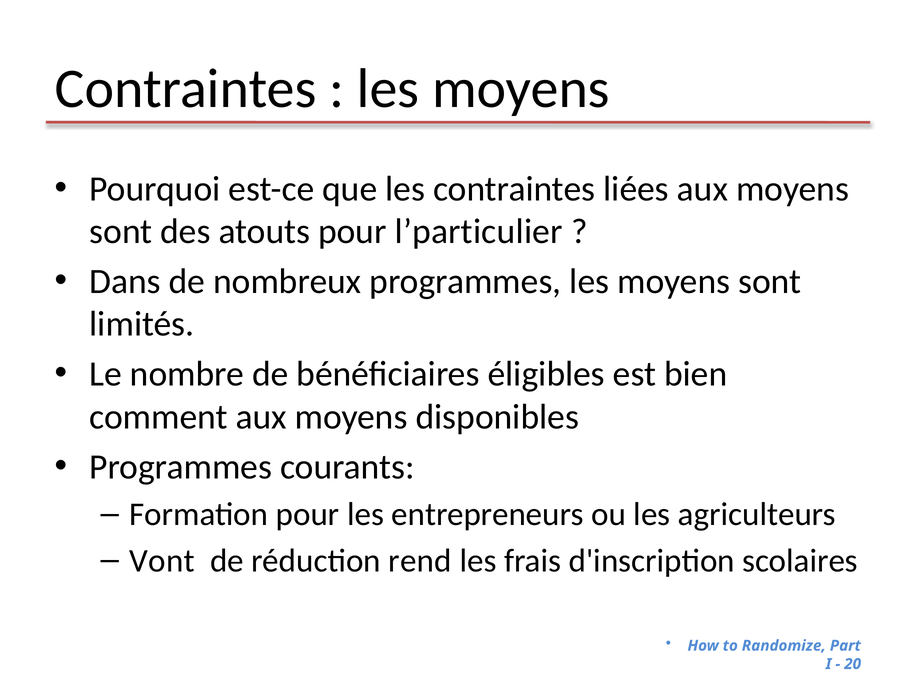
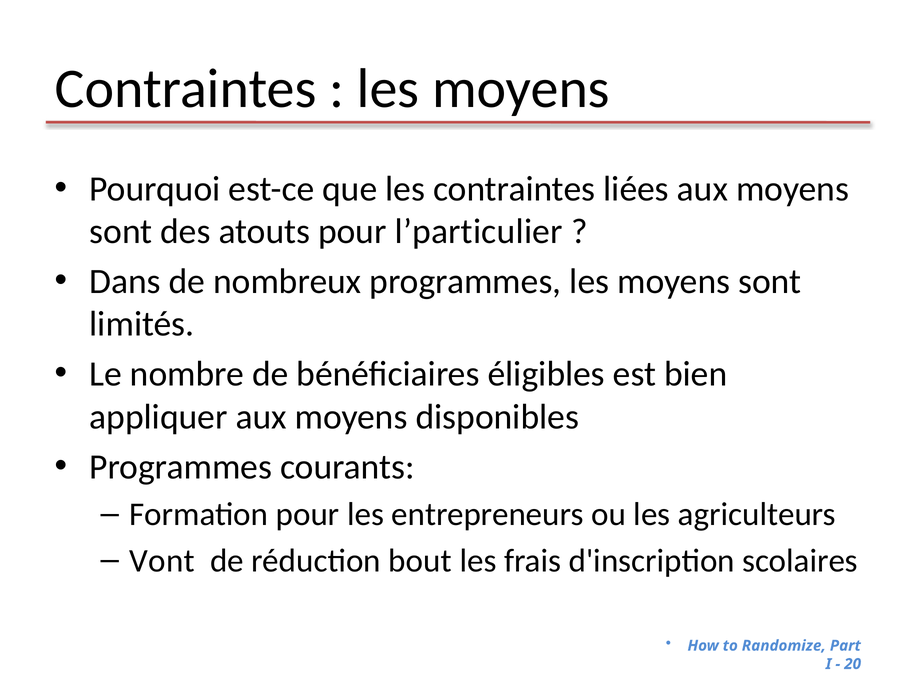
comment: comment -> appliquer
rend: rend -> bout
